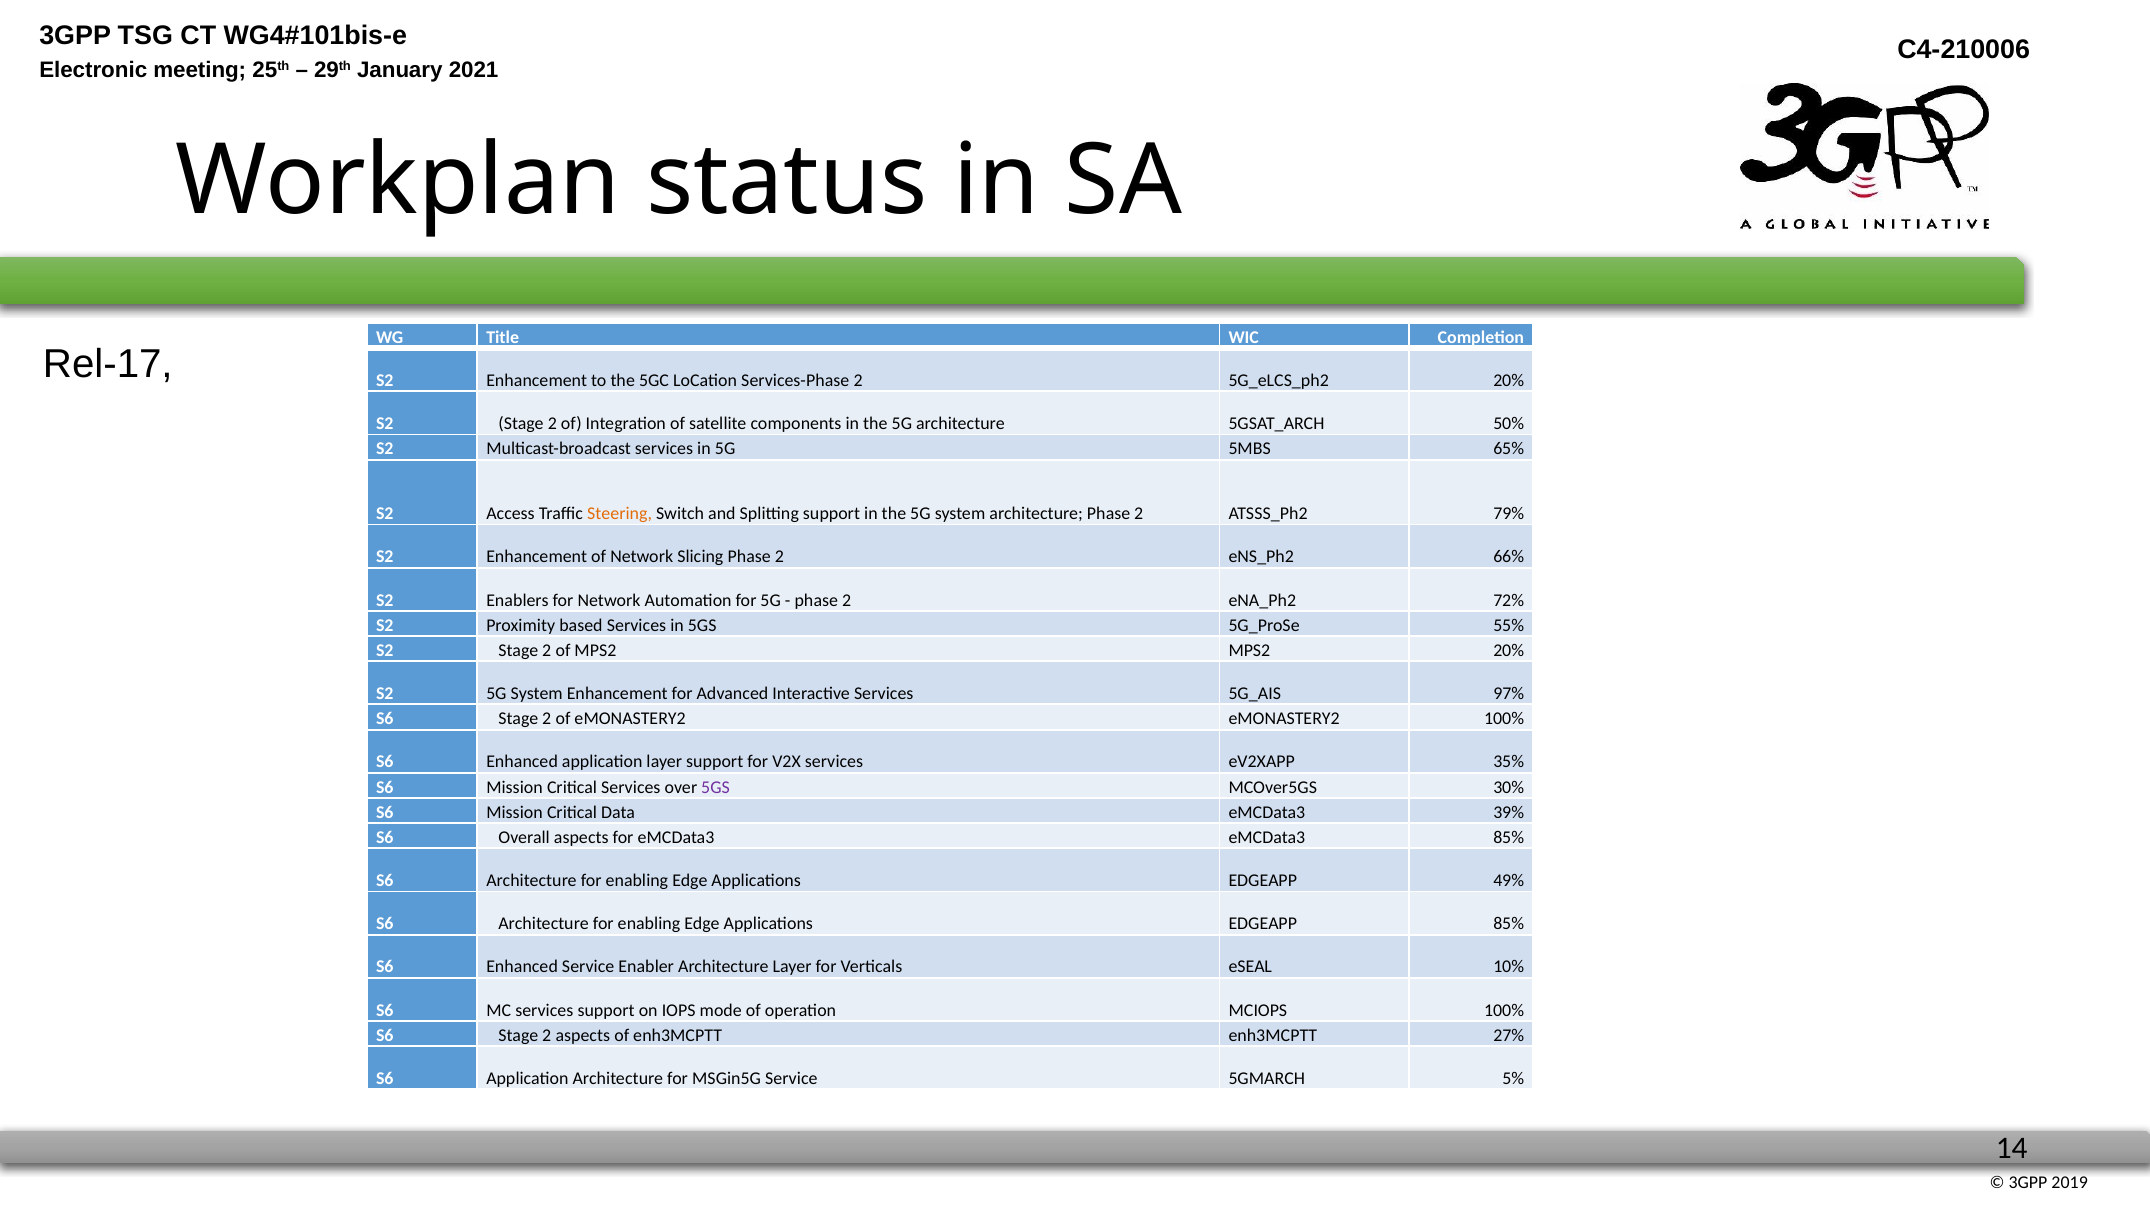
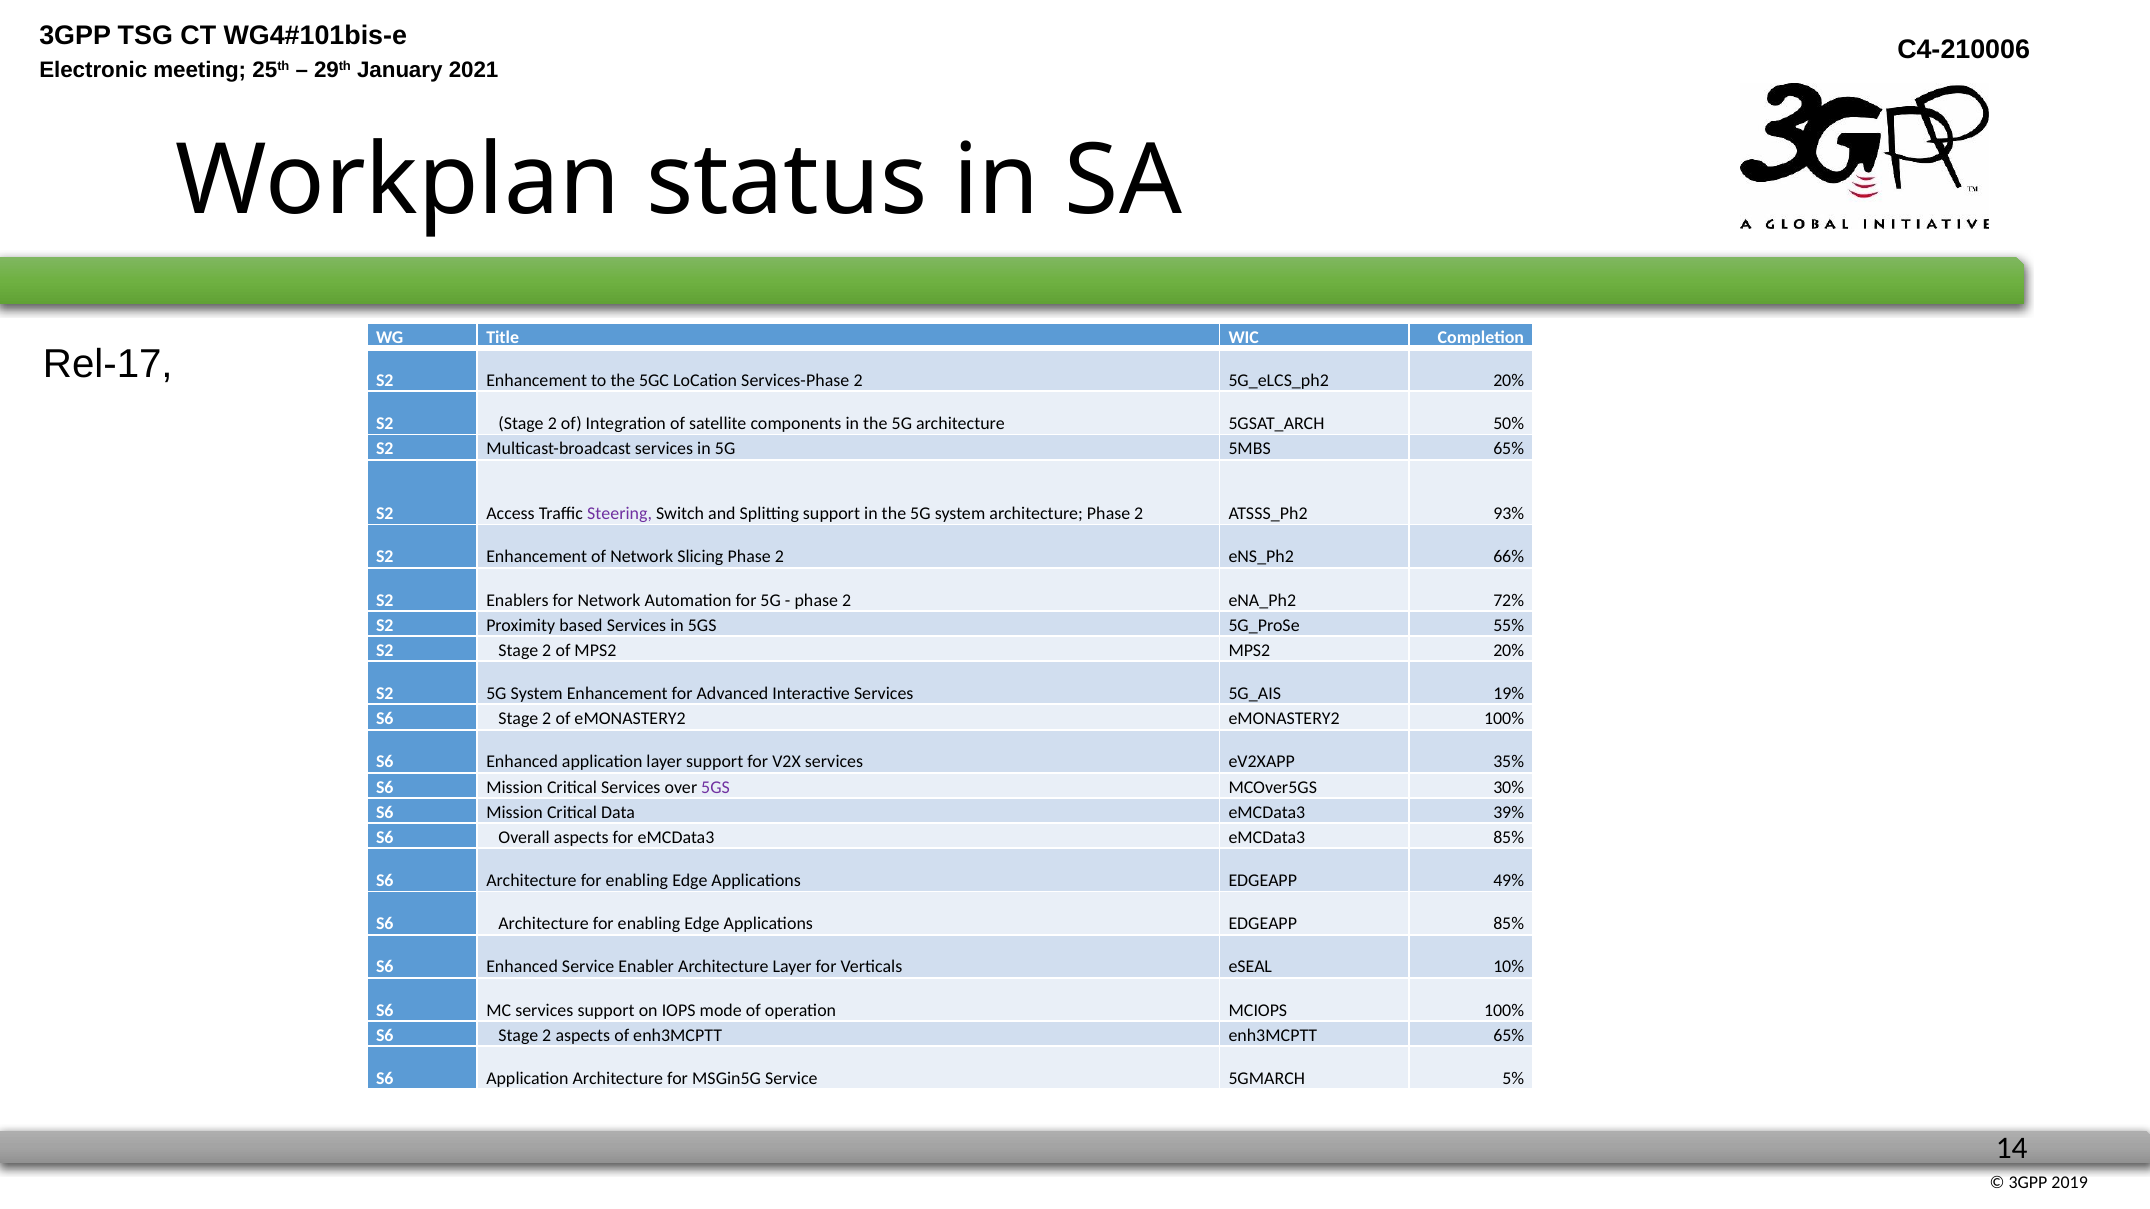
Steering colour: orange -> purple
79%: 79% -> 93%
97%: 97% -> 19%
enh3MCPTT 27%: 27% -> 65%
